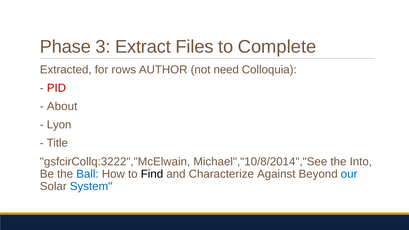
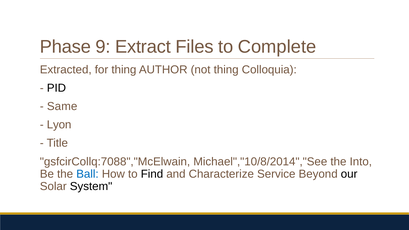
3: 3 -> 9
for rows: rows -> thing
not need: need -> thing
PID colour: red -> black
About: About -> Same
gsfcirCollq:3222","McElwain: gsfcirCollq:3222","McElwain -> gsfcirCollq:7088","McElwain
Against: Against -> Service
our colour: blue -> black
System colour: blue -> black
